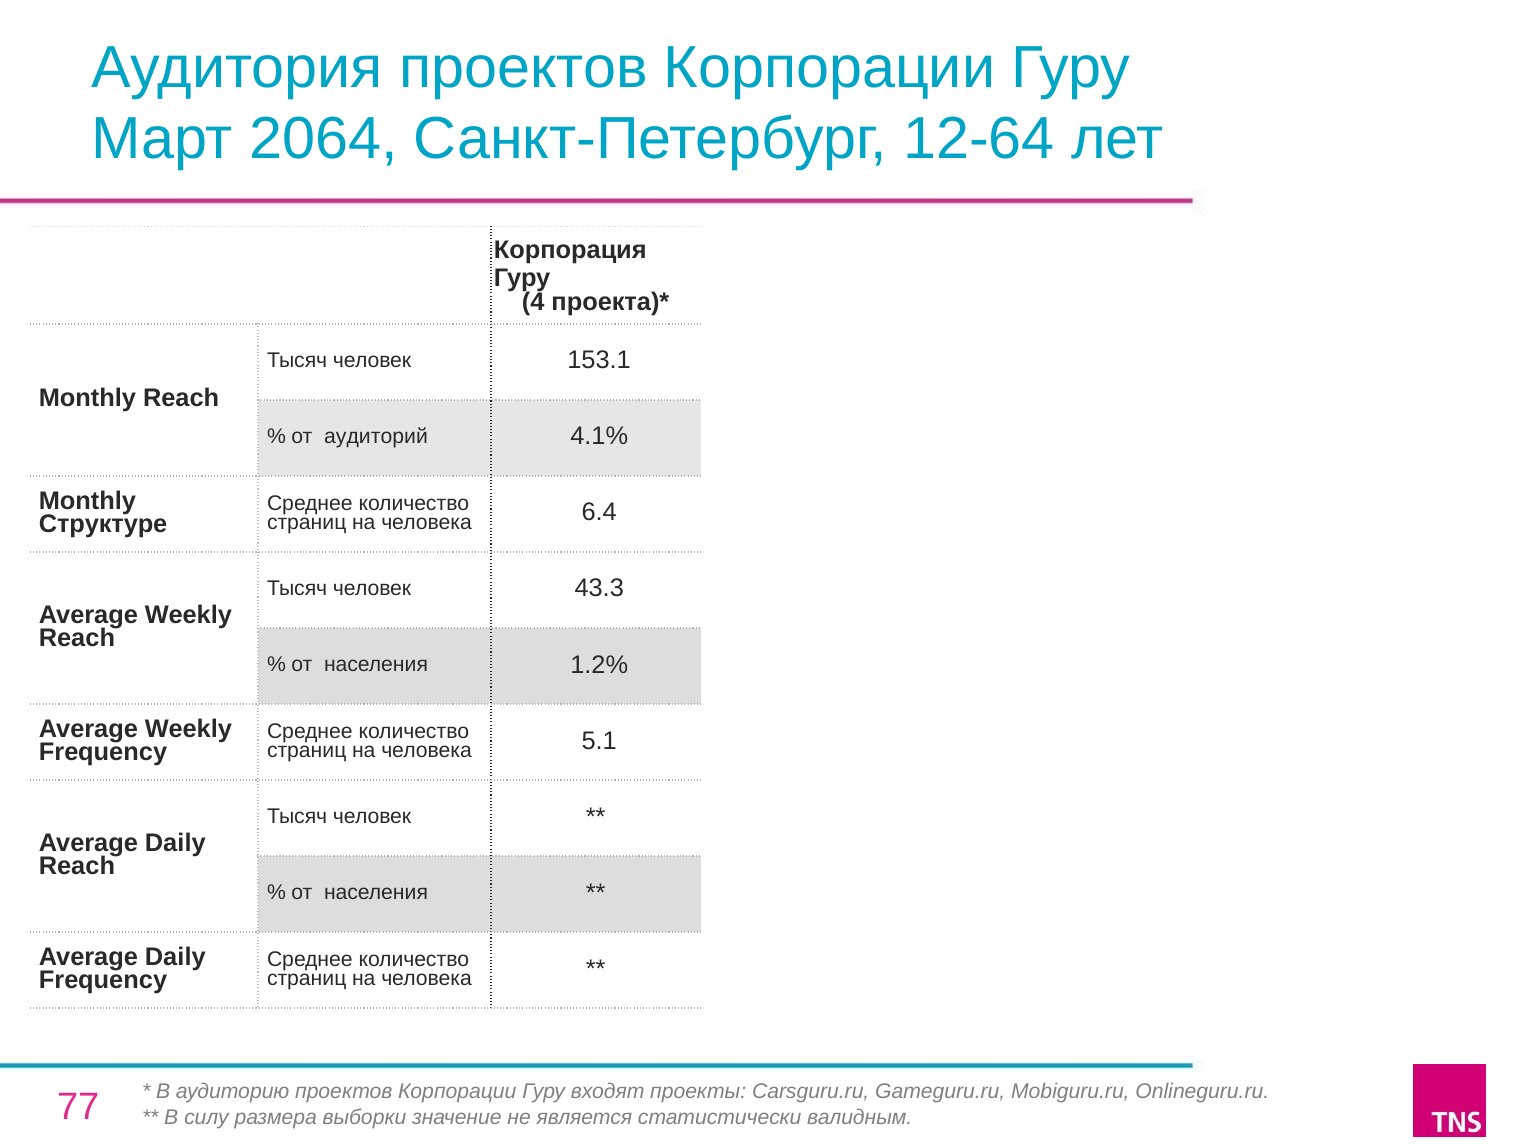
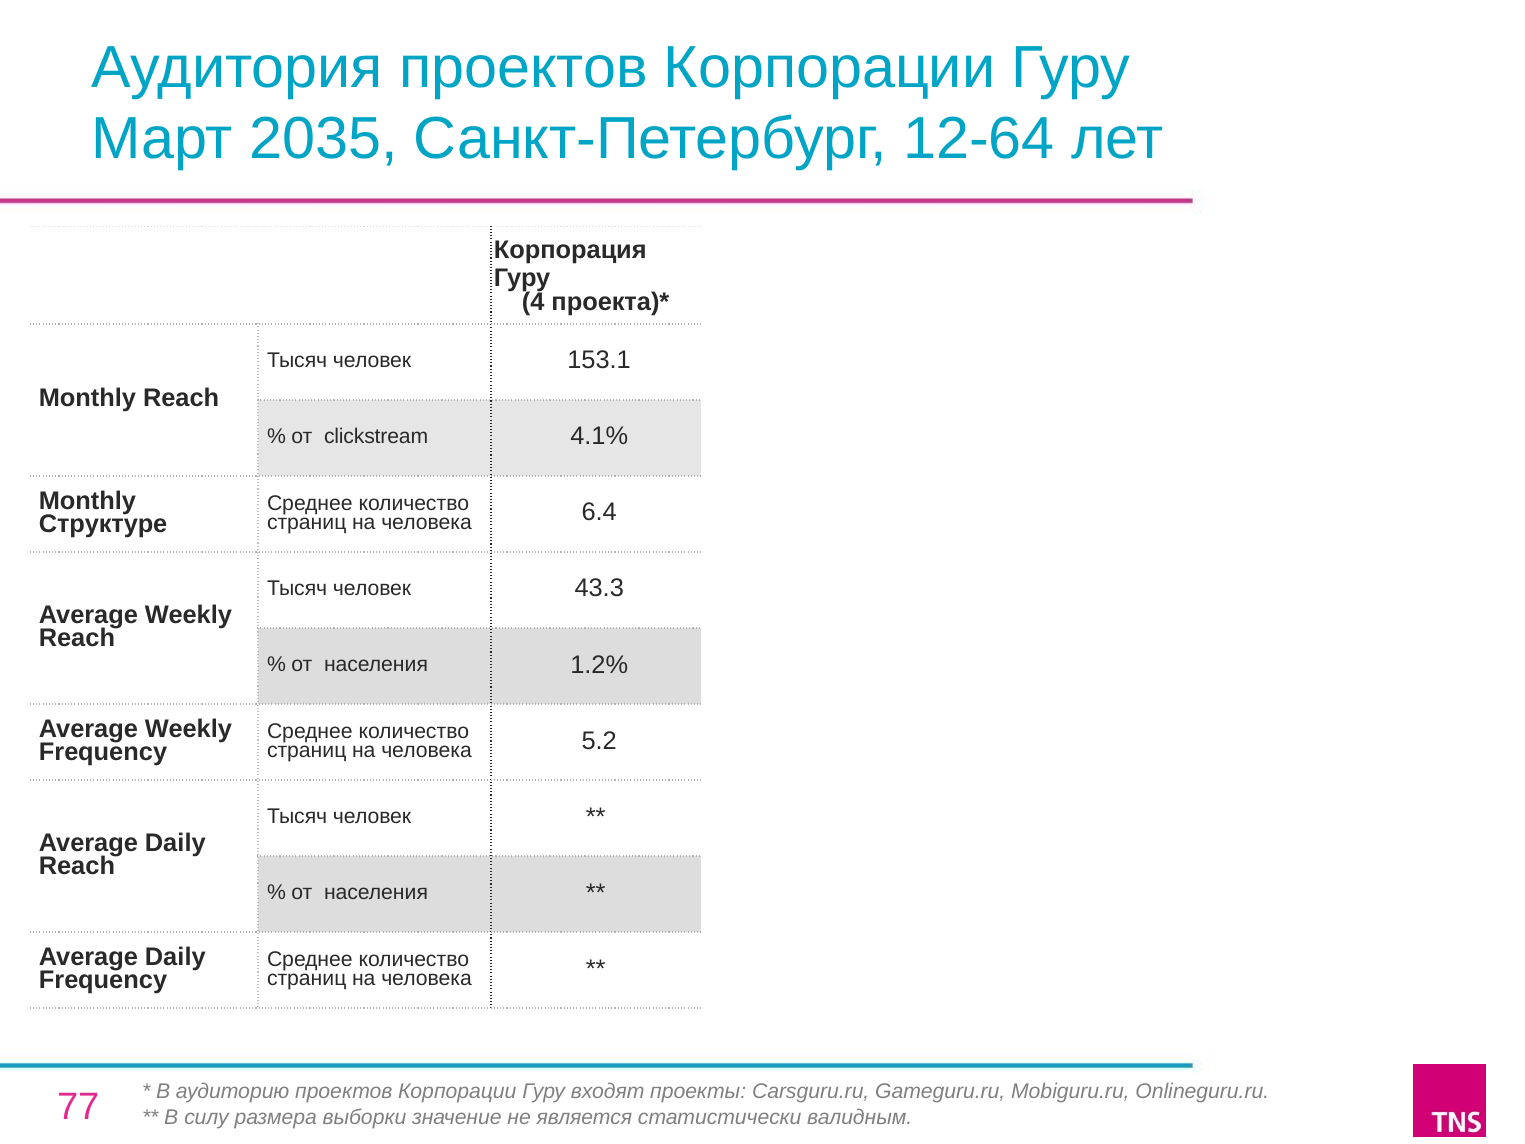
2064: 2064 -> 2035
аудиторий: аудиторий -> clickstream
5.1: 5.1 -> 5.2
